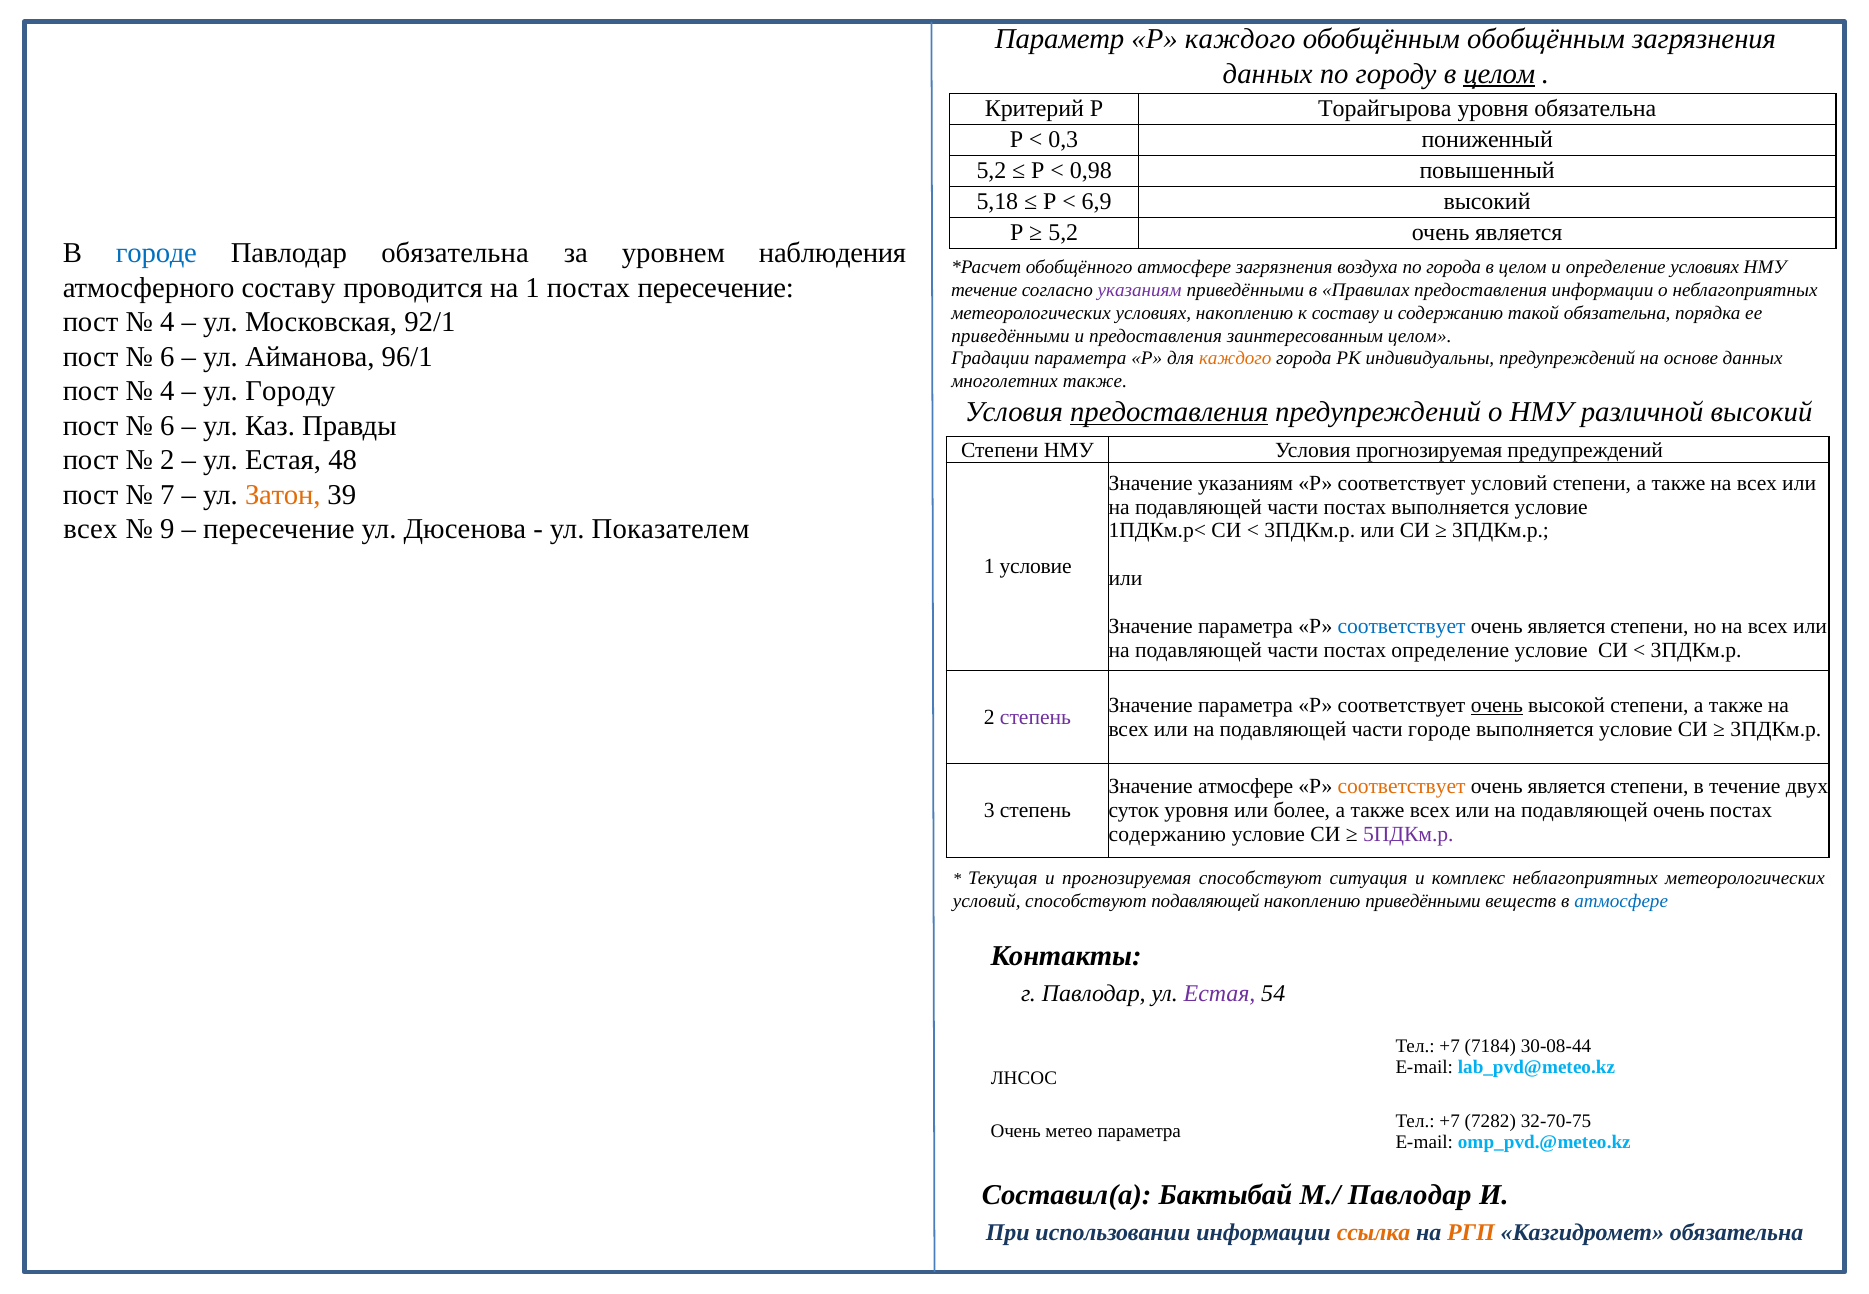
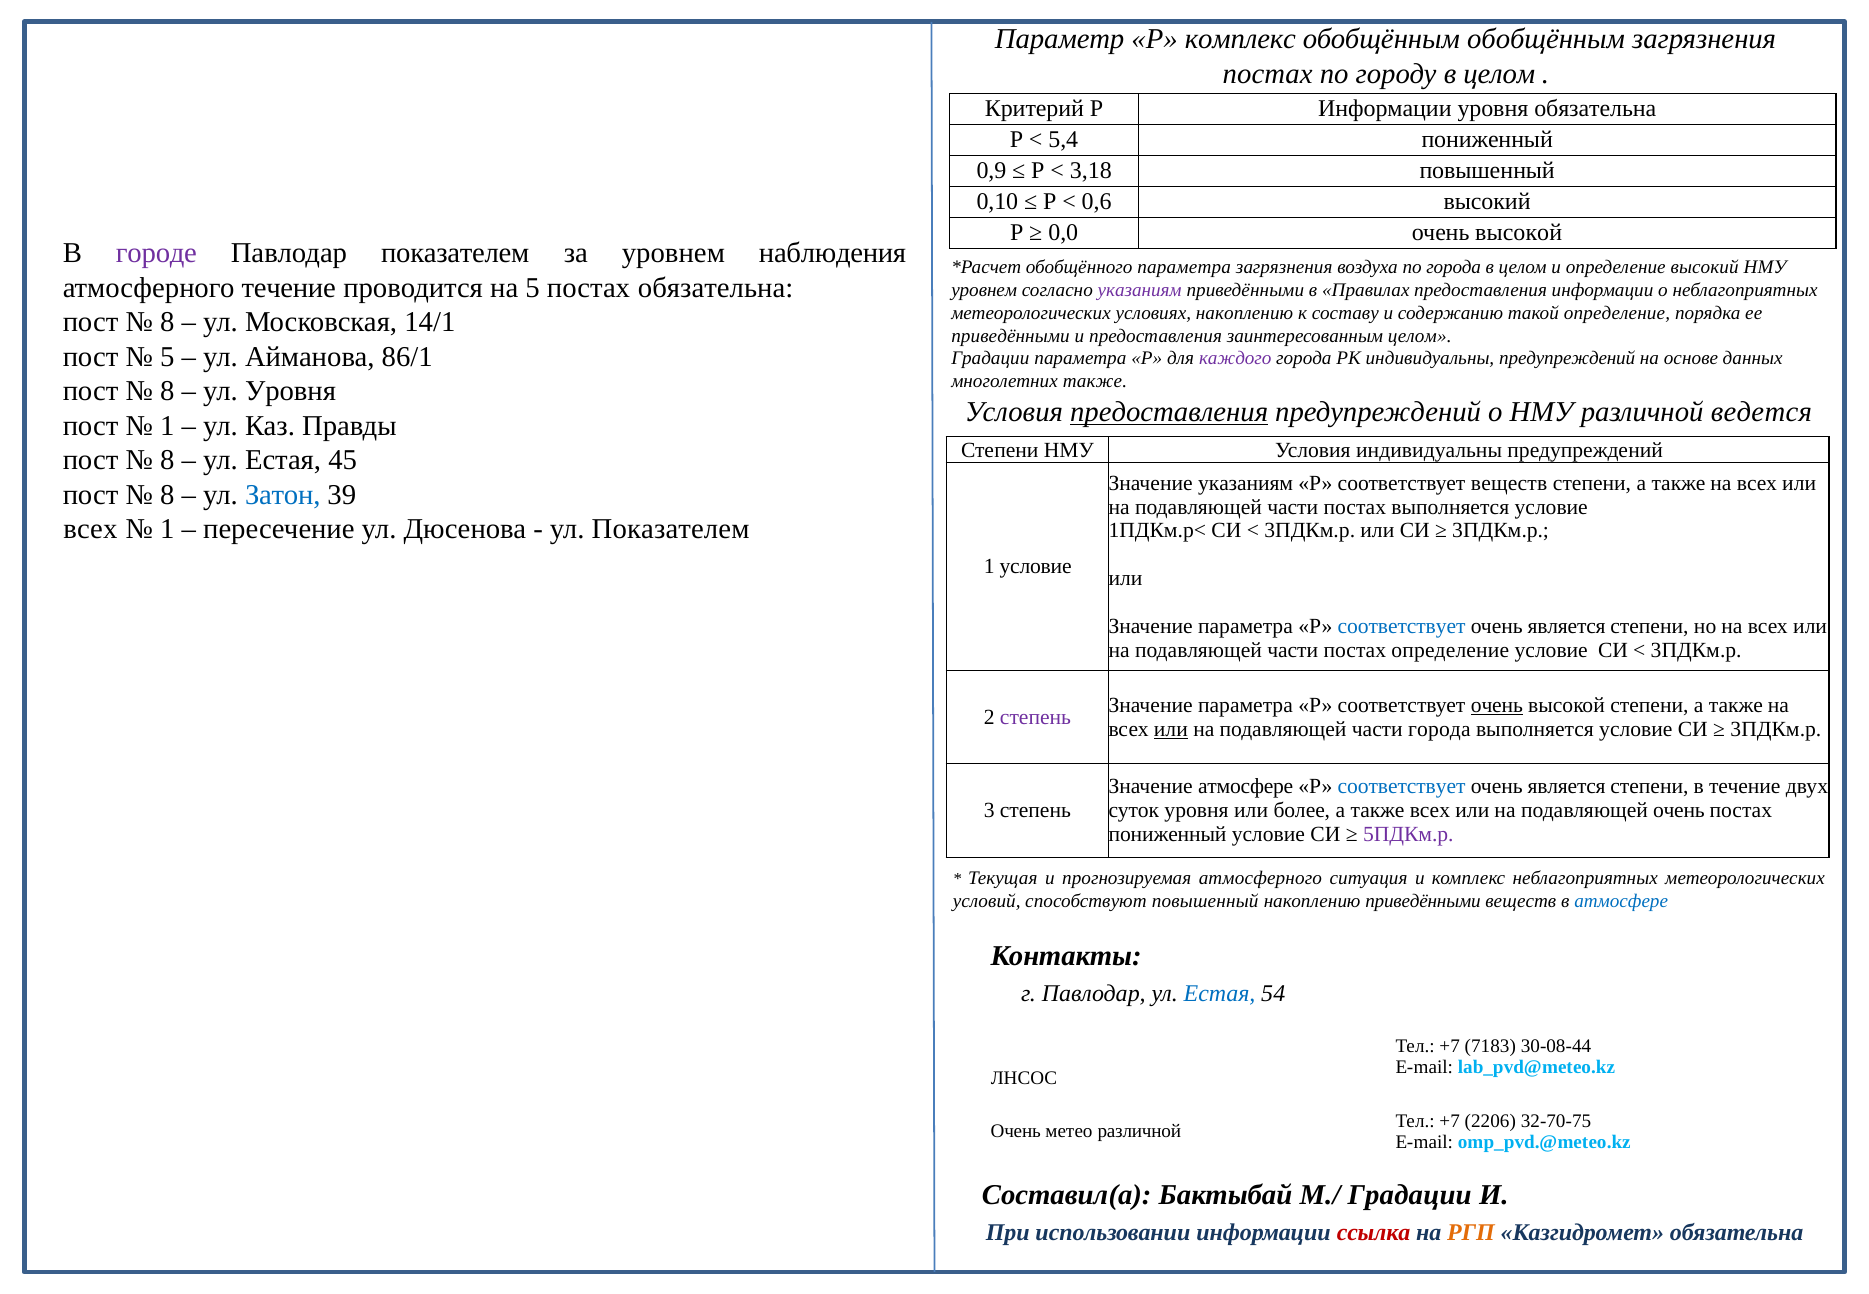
Р каждого: каждого -> комплекс
данных at (1268, 74): данных -> постах
целом at (1499, 74) underline: present -> none
Р Торайгырова: Торайгырова -> Информации
0,3: 0,3 -> 5,4
5,2 at (991, 171): 5,2 -> 0,9
0,98: 0,98 -> 3,18
5,18: 5,18 -> 0,10
6,9: 6,9 -> 0,6
5,2 at (1063, 232): 5,2 -> 0,0
является at (1519, 232): является -> высокой
городе at (156, 253) colour: blue -> purple
Павлодар обязательна: обязательна -> показателем
обобщённого атмосфере: атмосфере -> параметра
определение условиях: условиях -> высокий
атмосферного составу: составу -> течение
на 1: 1 -> 5
постах пересечение: пересечение -> обязательна
течение at (984, 290): течение -> уровнем
такой обязательна: обязательна -> определение
4 at (167, 322): 4 -> 8
92/1: 92/1 -> 14/1
6 at (167, 357): 6 -> 5
96/1: 96/1 -> 86/1
каждого at (1235, 359) colour: orange -> purple
4 at (167, 391): 4 -> 8
ул Городу: Городу -> Уровня
различной высокий: высокий -> ведется
6 at (167, 426): 6 -> 1
Условия прогнозируемая: прогнозируемая -> индивидуальны
2 at (167, 460): 2 -> 8
48: 48 -> 45
соответствует условий: условий -> веществ
7 at (167, 495): 7 -> 8
Затон colour: orange -> blue
9 at (167, 529): 9 -> 1
или at (1171, 729) underline: none -> present
части городе: городе -> города
соответствует at (1402, 787) colour: orange -> blue
содержанию at (1167, 835): содержанию -> пониженный
прогнозируемая способствуют: способствуют -> атмосферного
способствуют подавляющей: подавляющей -> повышенный
Естая at (1220, 993) colour: purple -> blue
7184: 7184 -> 7183
7282: 7282 -> 2206
метео параметра: параметра -> различной
М./ Павлодар: Павлодар -> Градации
ссылка colour: orange -> red
